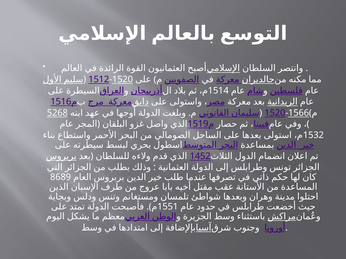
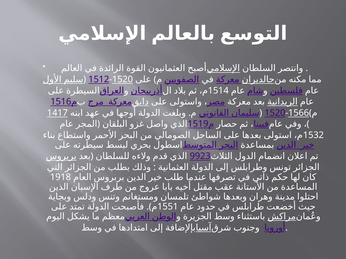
5268: 5268 -> 1417
1452: 1452 -> 9923
8689: 8689 -> 1918
